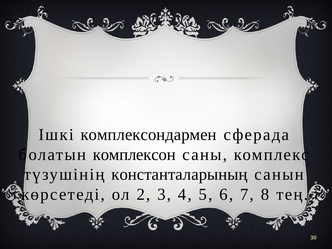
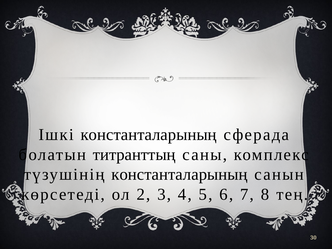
Ішкі комплексондармен: комплексондармен -> константаларының
комплексон: комплексон -> титранттың
